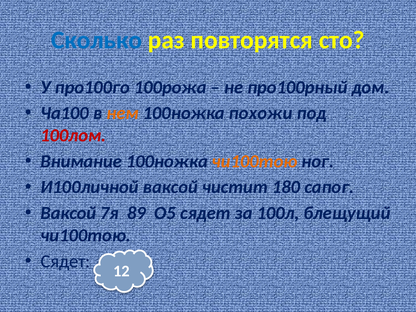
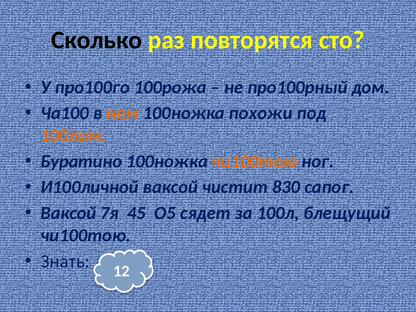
Сколько colour: blue -> black
100лом colour: red -> orange
Внимание: Внимание -> Буратино
180: 180 -> 830
89: 89 -> 45
Сядет at (65, 261): Сядет -> Знать
